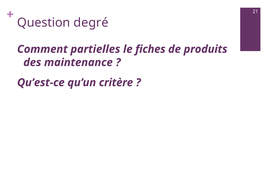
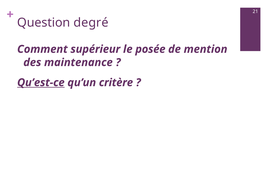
partielles: partielles -> supérieur
fiches: fiches -> posée
produits: produits -> mention
Qu’est-ce underline: none -> present
